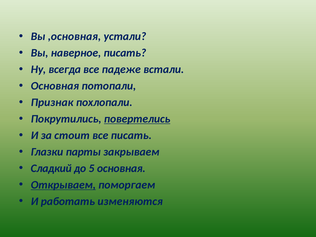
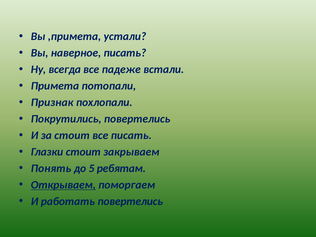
,основная: ,основная -> ,примета
Основная at (55, 86): Основная -> Примета
повертелись at (137, 119) underline: present -> none
Глазки парты: парты -> стоит
Сладкий: Сладкий -> Понять
5 основная: основная -> ребятам
работать изменяются: изменяются -> повертелись
